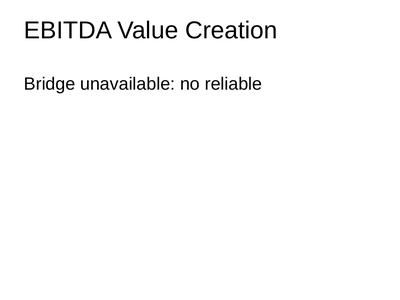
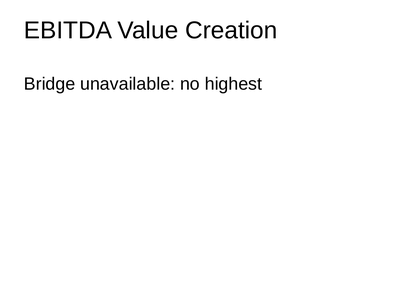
reliable: reliable -> highest
